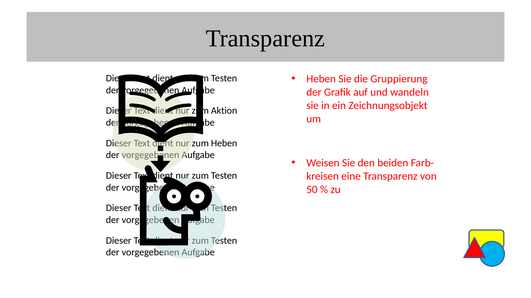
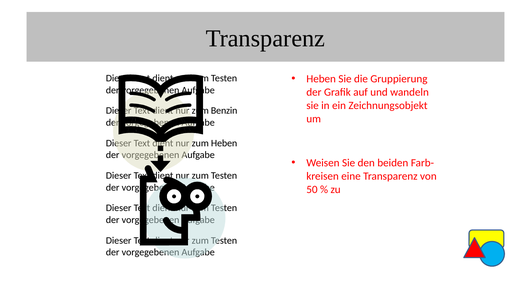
Aktion: Aktion -> Benzin
